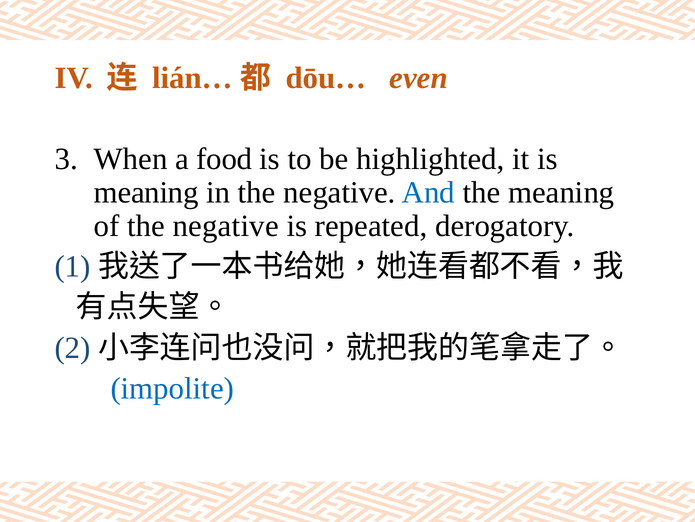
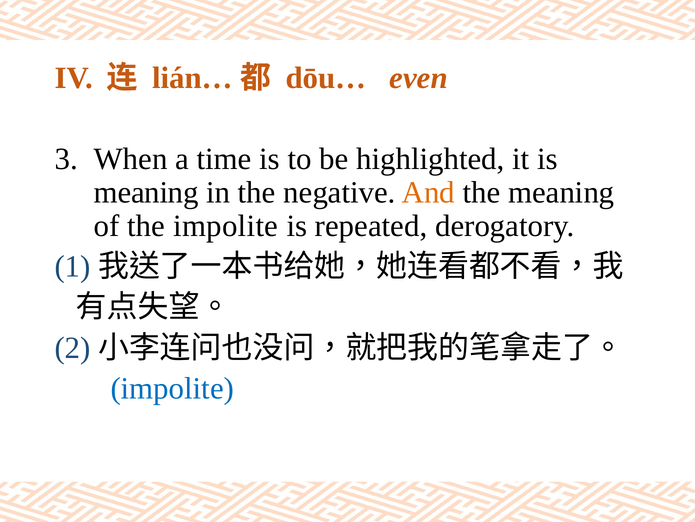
food: food -> time
And colour: blue -> orange
of the negative: negative -> impolite
